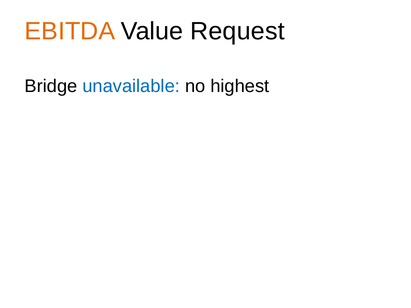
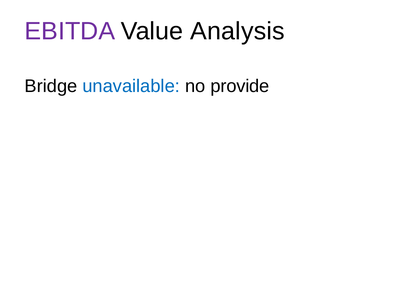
EBITDA colour: orange -> purple
Request: Request -> Analysis
highest: highest -> provide
